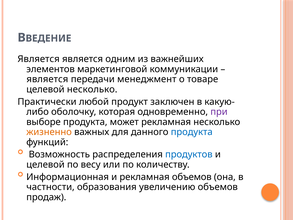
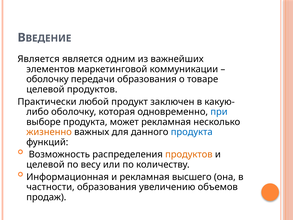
является at (47, 79): является -> оболочку
передачи менеджмент: менеджмент -> образования
целевой несколько: несколько -> продуктов
при colour: purple -> blue
продуктов at (189, 154) colour: blue -> orange
рекламная объемов: объемов -> высшего
